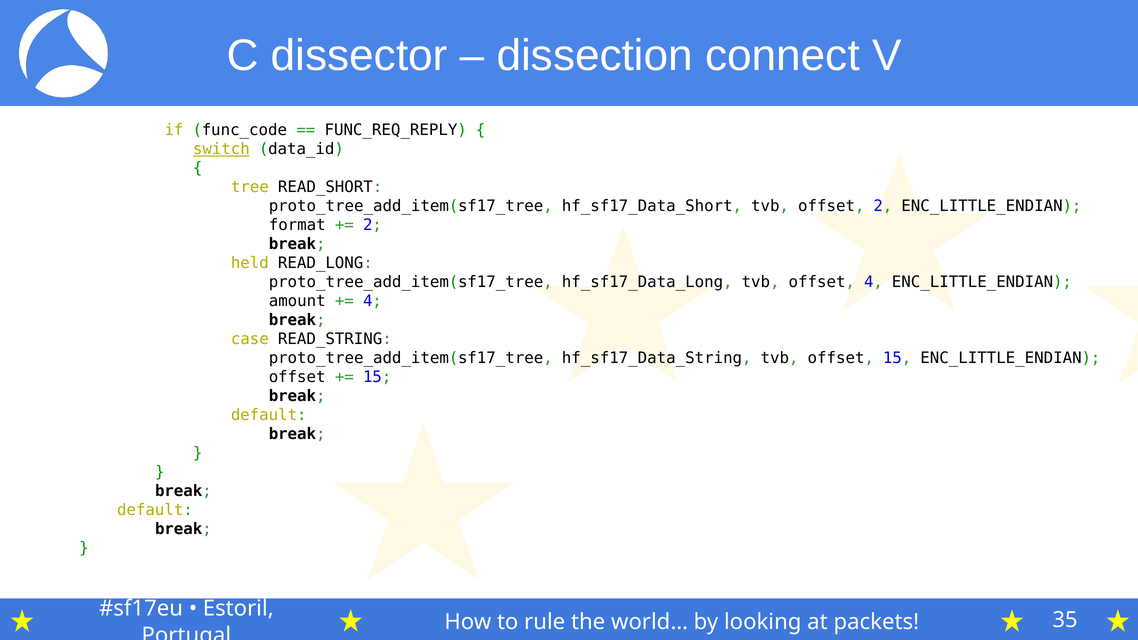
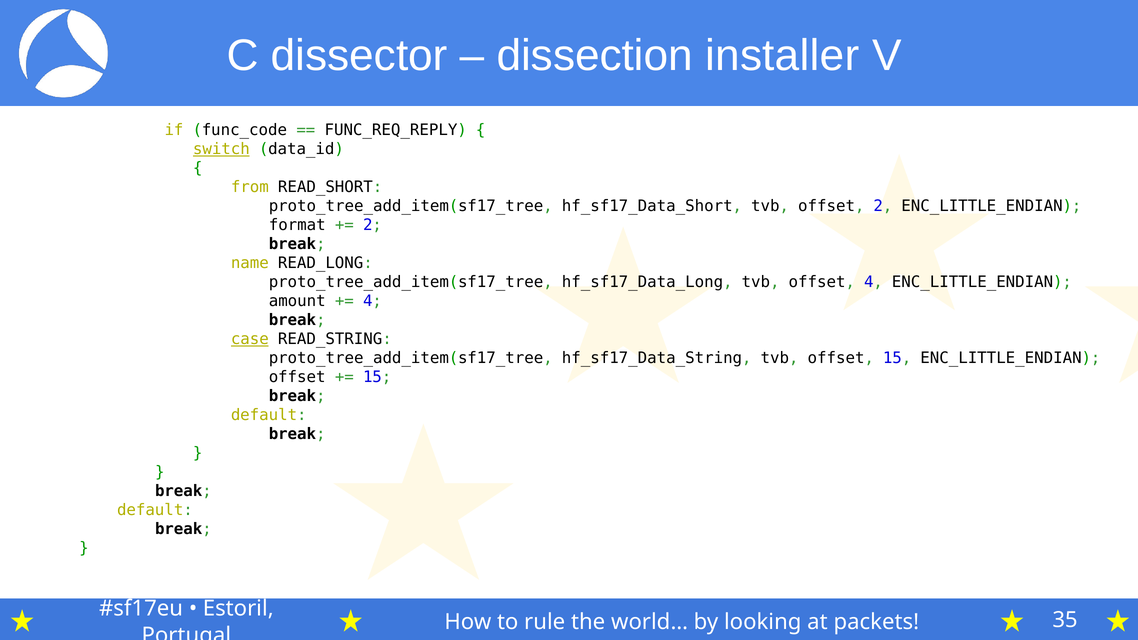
connect: connect -> installer
tree: tree -> from
held: held -> name
case underline: none -> present
